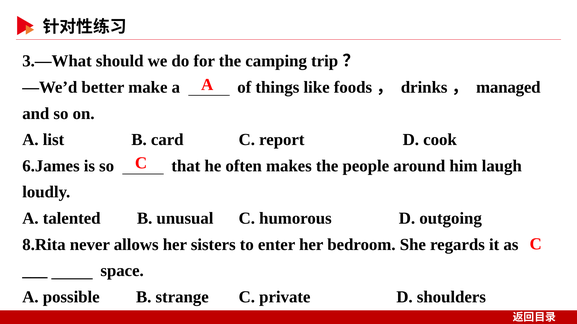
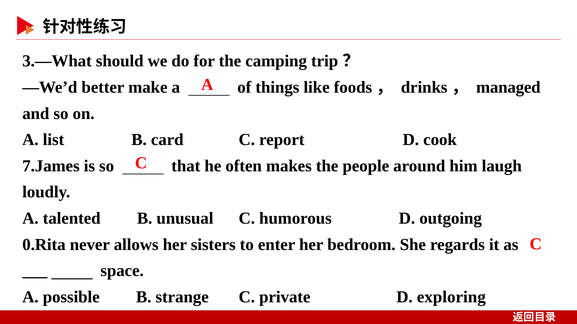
6.James: 6.James -> 7.James
8.Rita: 8.Rita -> 0.Rita
shoulders: shoulders -> exploring
